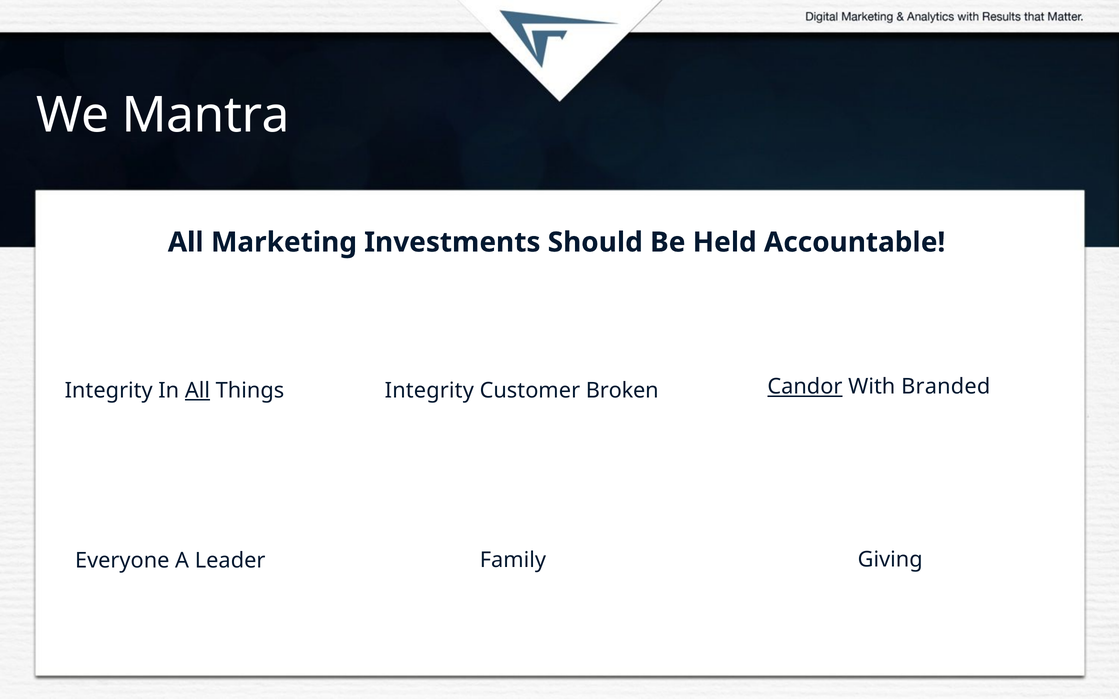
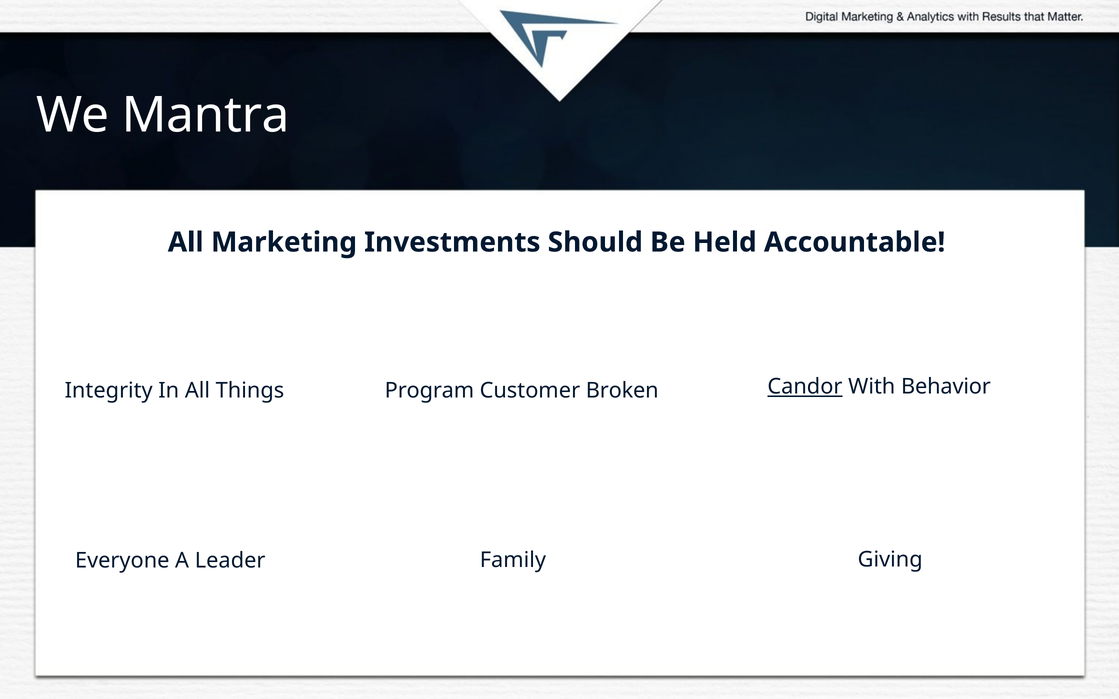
Branded: Branded -> Behavior
All at (198, 391) underline: present -> none
Things Integrity: Integrity -> Program
